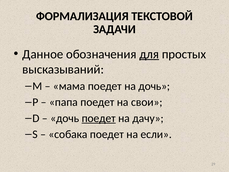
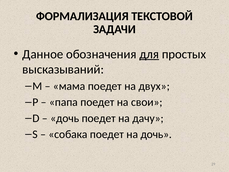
на дочь: дочь -> двух
поедет at (99, 118) underline: present -> none
на если: если -> дочь
